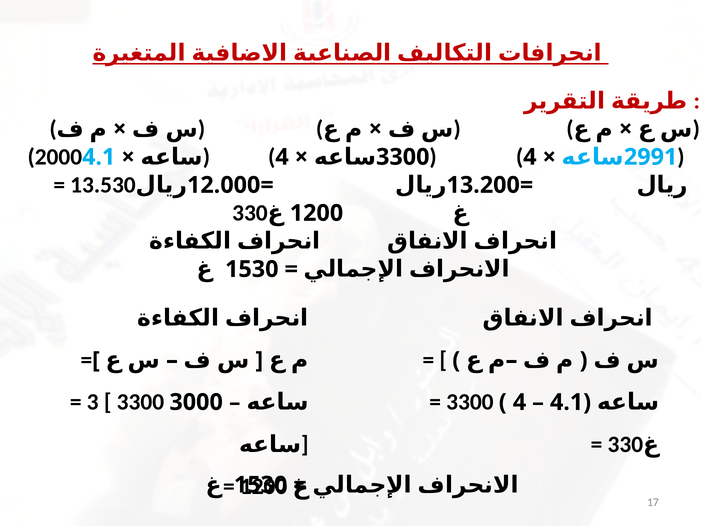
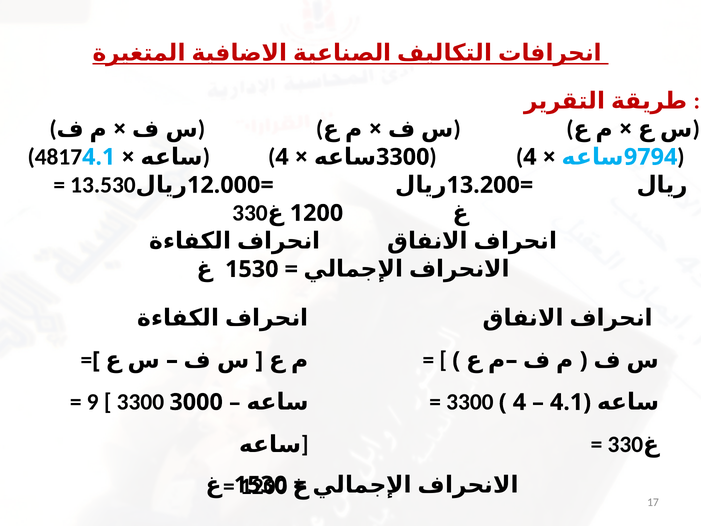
2000: 2000 -> 4817
2991: 2991 -> 9794
3: 3 -> 9
